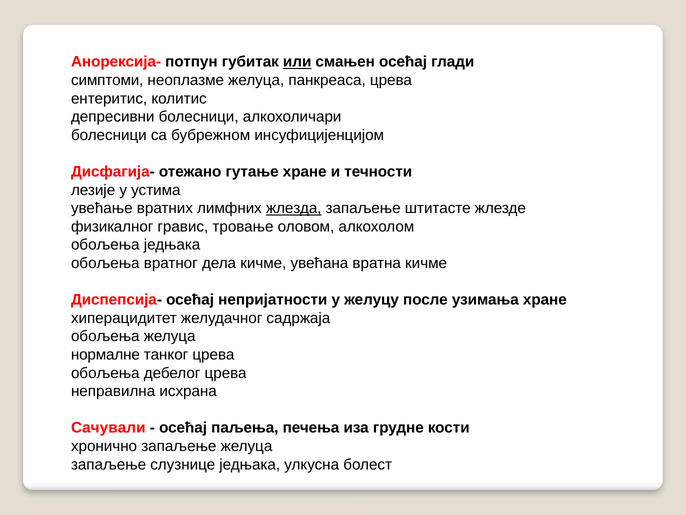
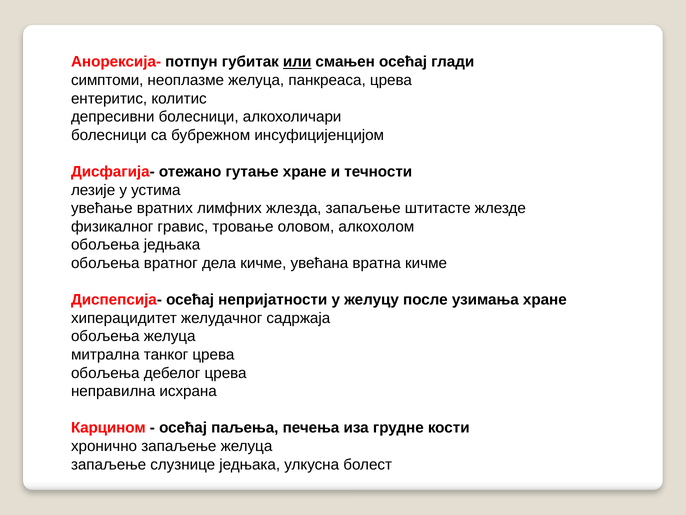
жлезда underline: present -> none
нормалне: нормалне -> митрална
Сачували: Сачували -> Карцином
